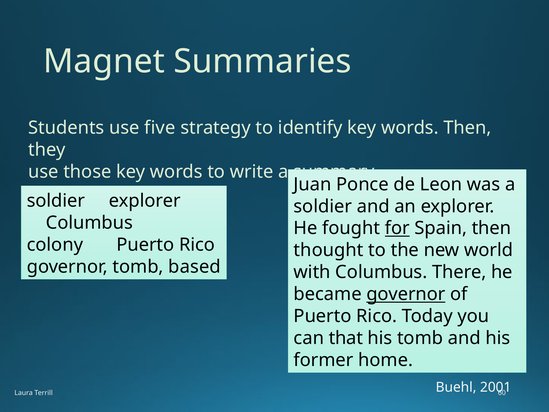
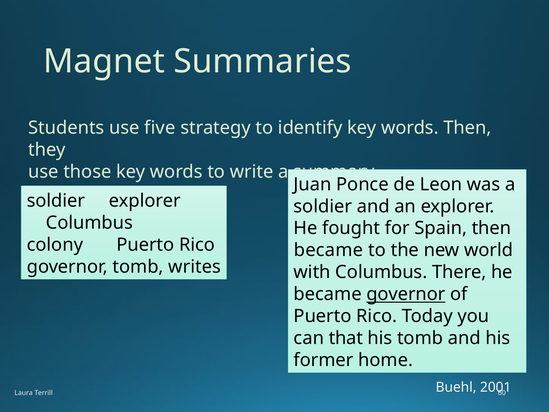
for underline: present -> none
thought at (329, 250): thought -> became
based: based -> writes
